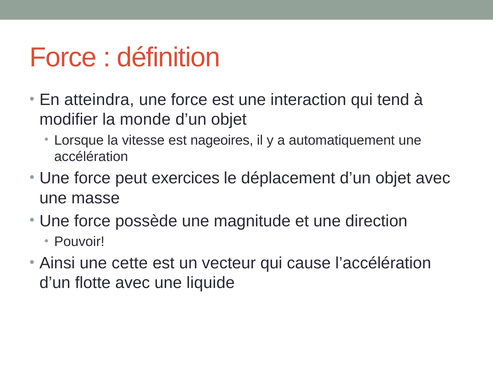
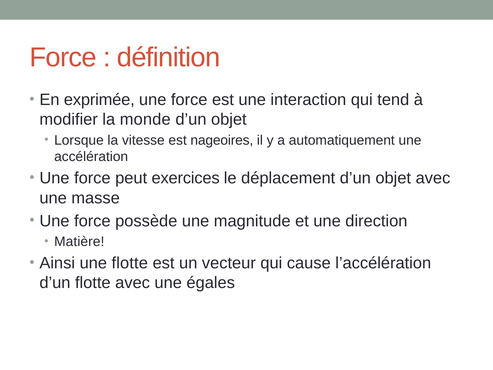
atteindra: atteindra -> exprimée
Pouvoir: Pouvoir -> Matière
une cette: cette -> flotte
liquide: liquide -> égales
